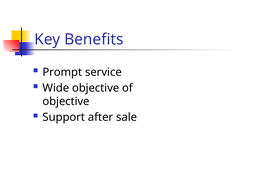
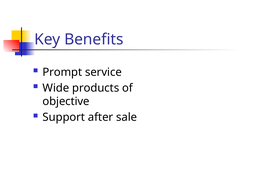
Wide objective: objective -> products
